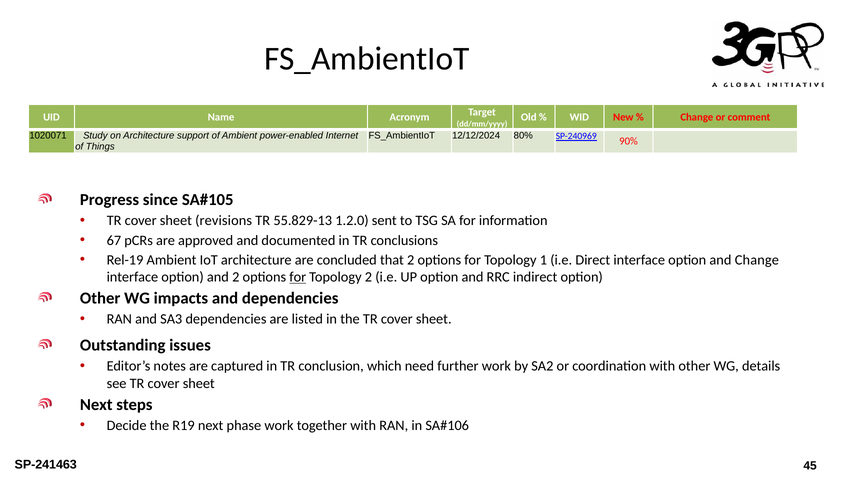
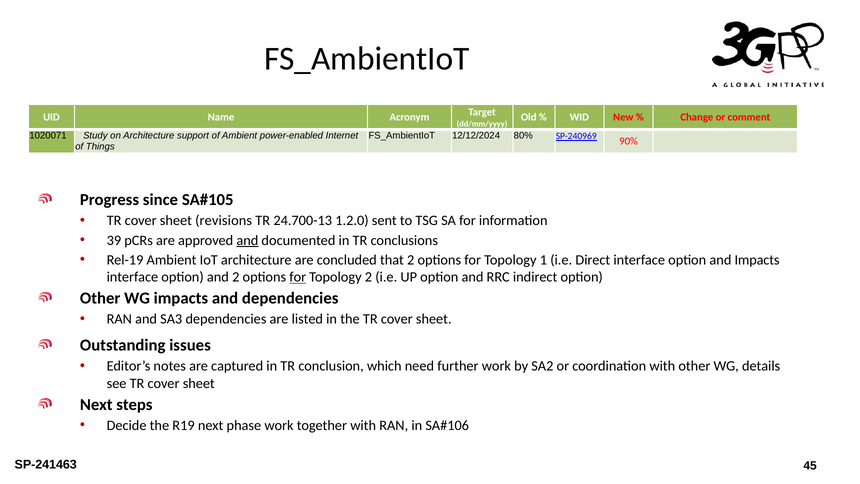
55.829-13: 55.829-13 -> 24.700-13
67: 67 -> 39
and at (247, 240) underline: none -> present
and Change: Change -> Impacts
